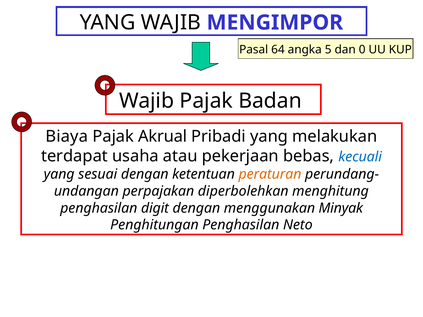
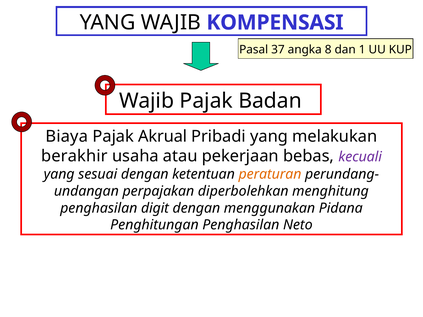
MENGIMPOR: MENGIMPOR -> KOMPENSASI
64: 64 -> 37
5: 5 -> 8
0: 0 -> 1
terdapat: terdapat -> berakhir
kecuali colour: blue -> purple
Minyak: Minyak -> Pidana
